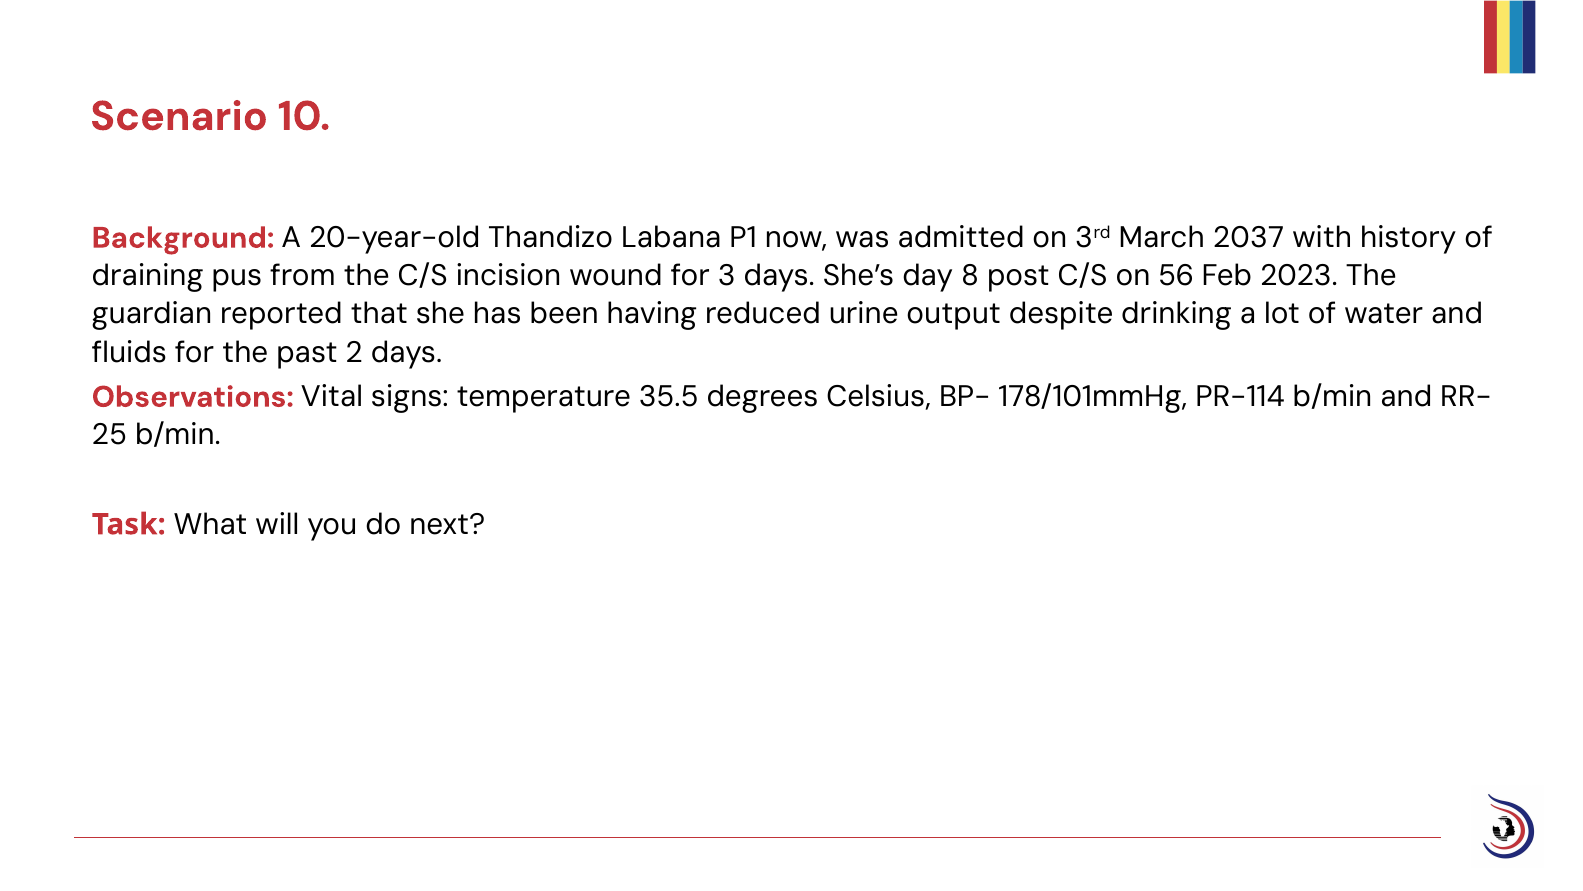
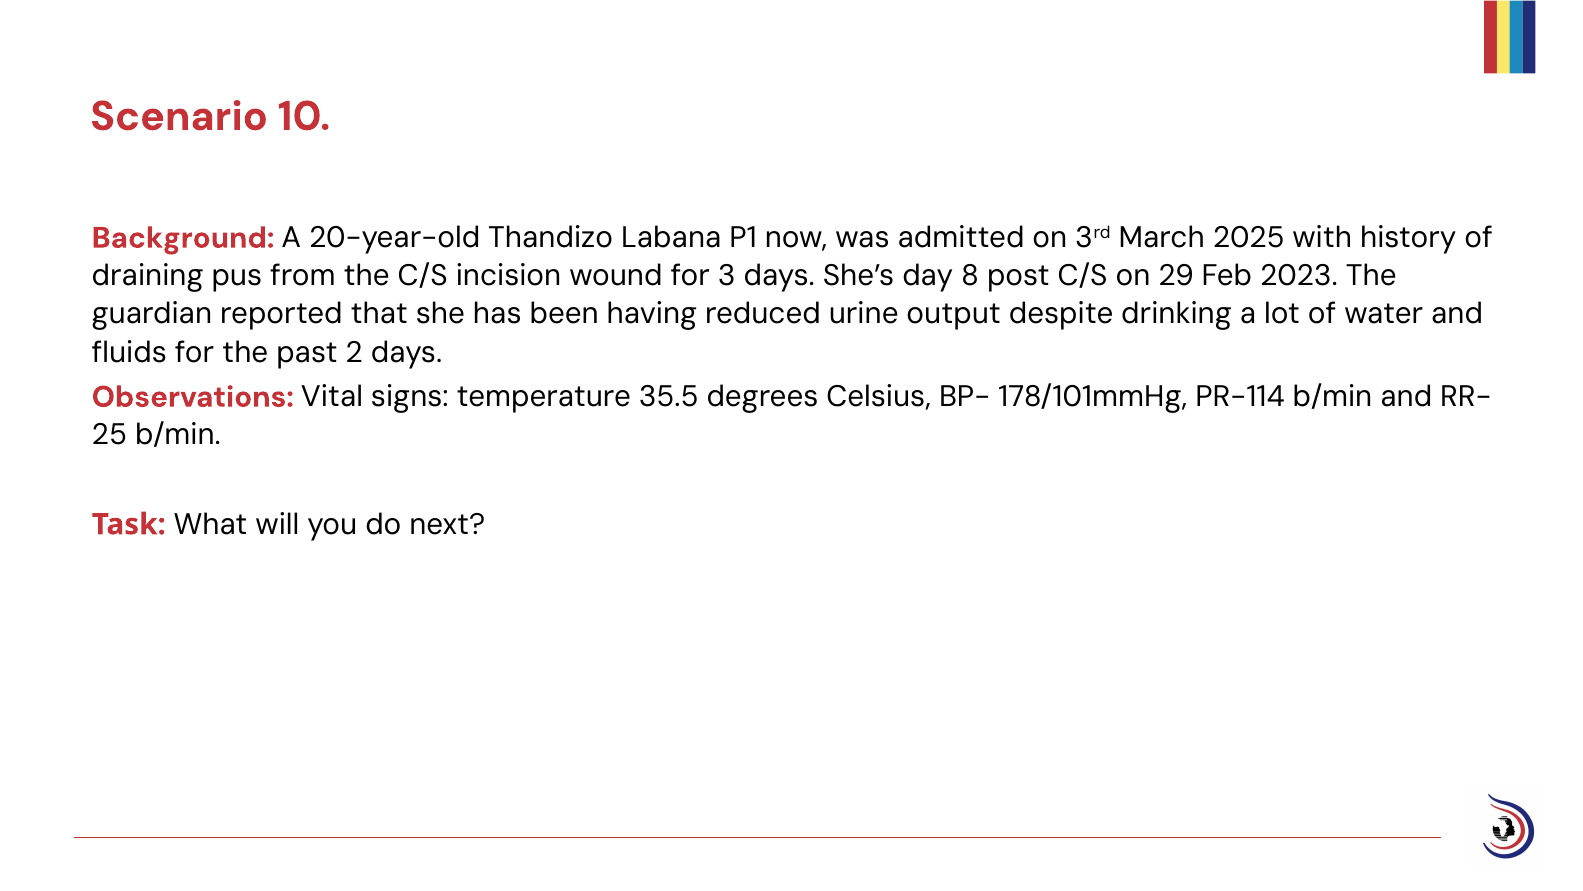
2037: 2037 -> 2025
56: 56 -> 29
